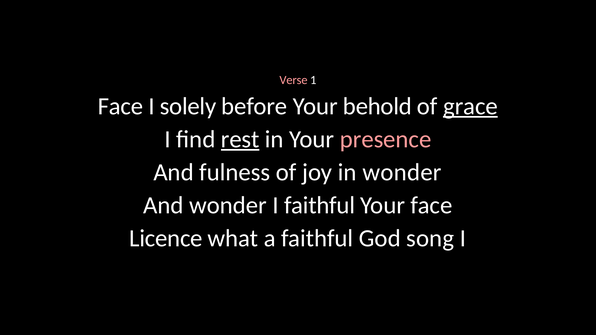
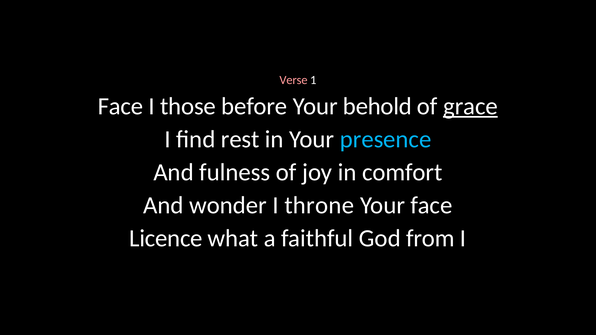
solely: solely -> those
rest underline: present -> none
presence colour: pink -> light blue
in wonder: wonder -> comfort
I faithful: faithful -> throne
song: song -> from
